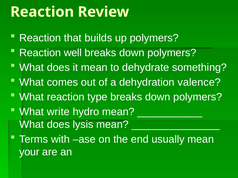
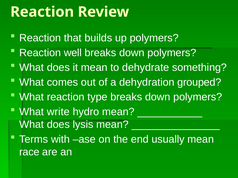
valence: valence -> grouped
your: your -> race
